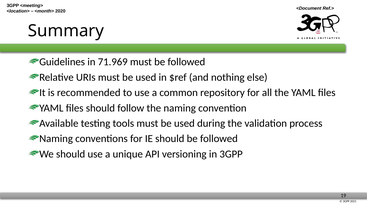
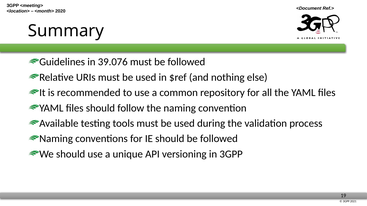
71.969: 71.969 -> 39.076
